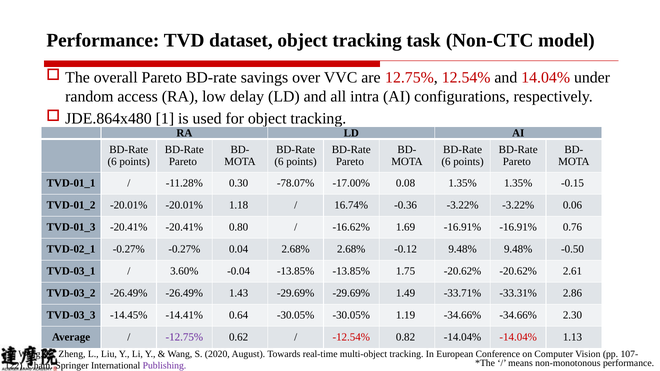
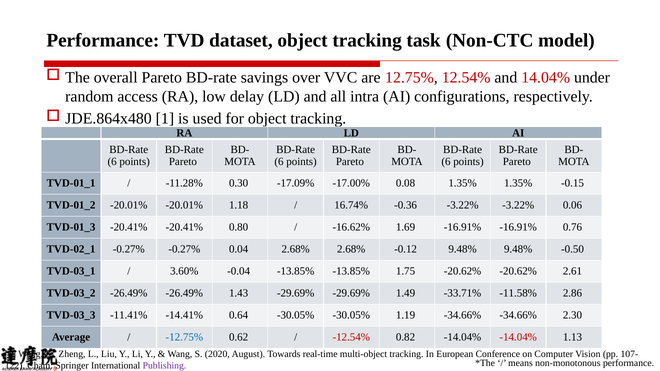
-78.07%: -78.07% -> -17.09%
-33.31%: -33.31% -> -11.58%
-14.45%: -14.45% -> -11.41%
-12.75% colour: purple -> blue
